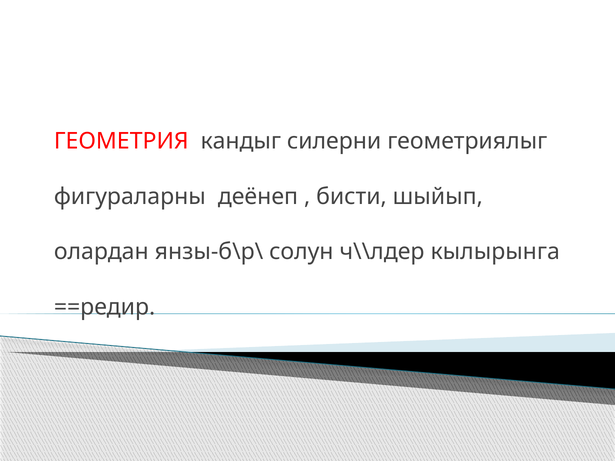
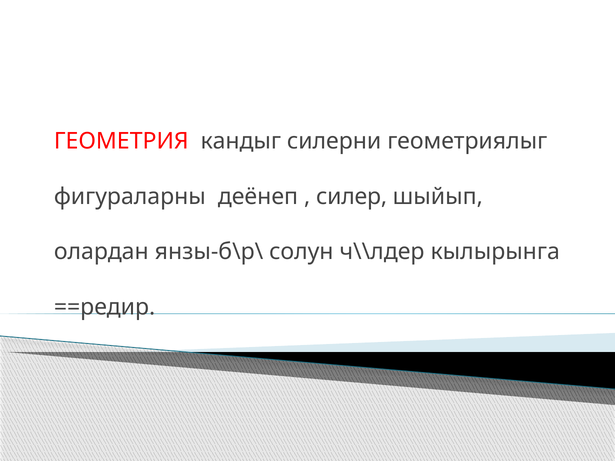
бисти: бисти -> силер
